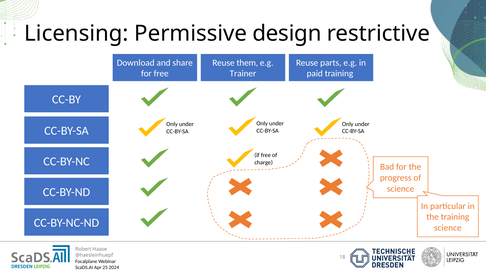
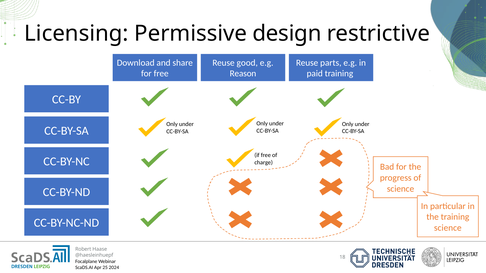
them: them -> good
Trainer: Trainer -> Reason
